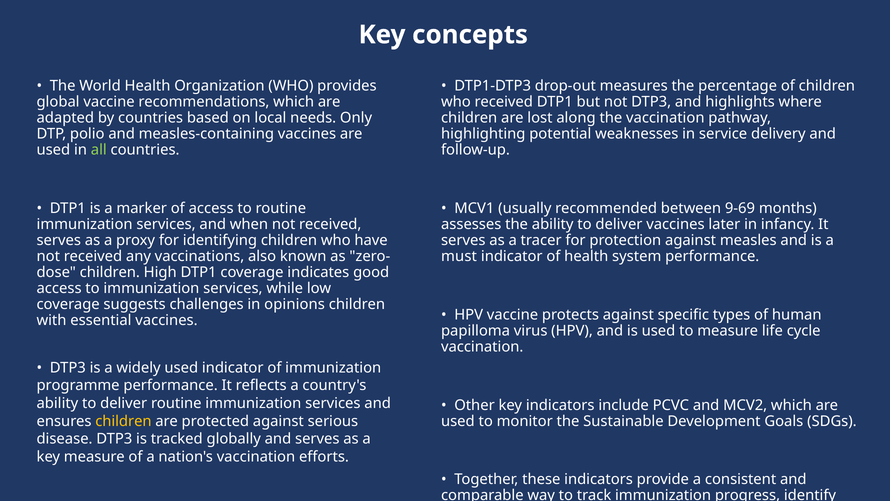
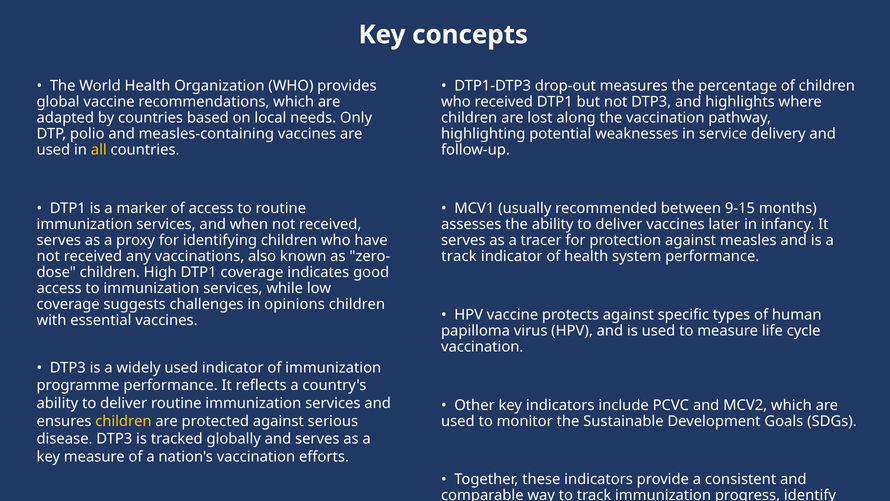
all colour: light green -> yellow
9-69: 9-69 -> 9-15
must at (459, 256): must -> track
